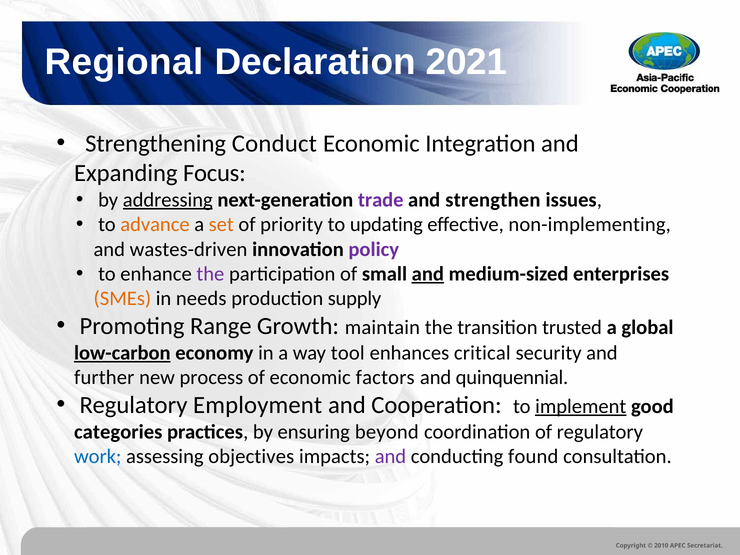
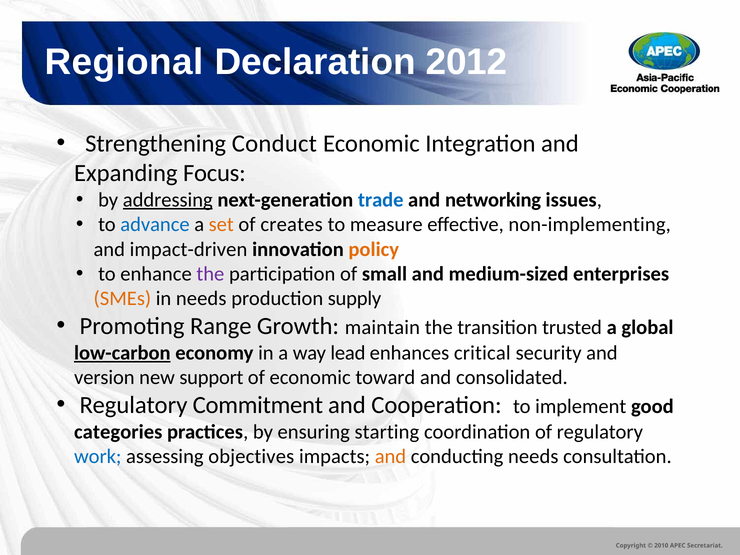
2021: 2021 -> 2012
trade colour: purple -> blue
strengthen: strengthen -> networking
advance colour: orange -> blue
priority: priority -> creates
updating: updating -> measure
wastes-driven: wastes-driven -> impact-driven
policy colour: purple -> orange
and at (428, 274) underline: present -> none
tool: tool -> lead
further: further -> version
process: process -> support
factors: factors -> toward
quinquennial: quinquennial -> consolidated
Employment: Employment -> Commitment
implement underline: present -> none
beyond: beyond -> starting
and at (390, 457) colour: purple -> orange
conducting found: found -> needs
